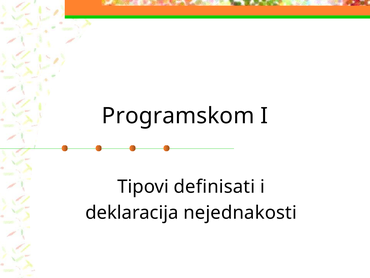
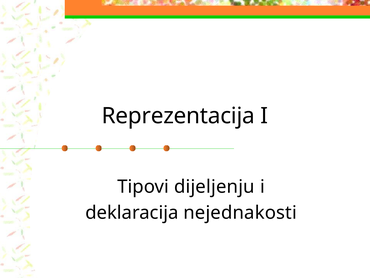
Programskom: Programskom -> Reprezentacija
definisati: definisati -> dijeljenju
